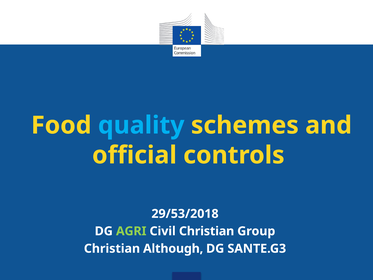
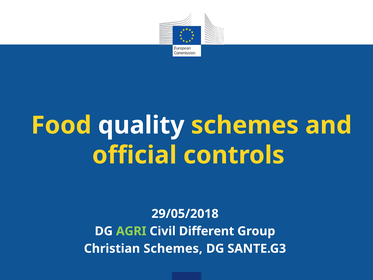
quality colour: light blue -> white
29/53/2018: 29/53/2018 -> 29/05/2018
Civil Christian: Christian -> Different
Christian Although: Although -> Schemes
